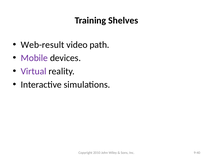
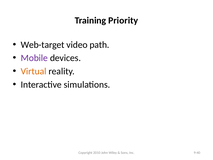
Shelves: Shelves -> Priority
Web-result: Web-result -> Web-target
Virtual colour: purple -> orange
